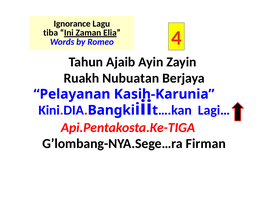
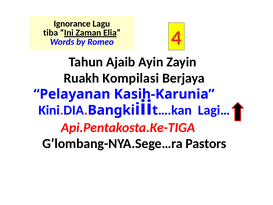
Nubuatan: Nubuatan -> Kompilasi
Firman: Firman -> Pastors
